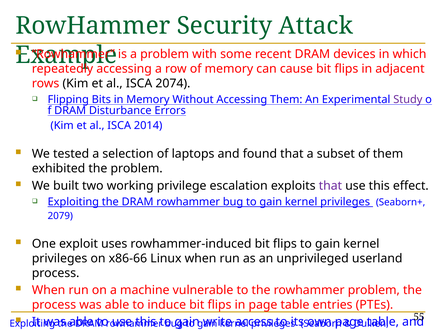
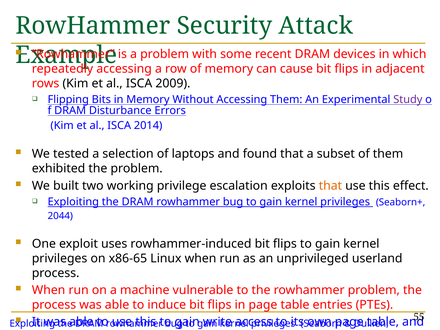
2074: 2074 -> 2009
that at (330, 186) colour: purple -> orange
2079: 2079 -> 2044
x86-66: x86-66 -> x86-65
